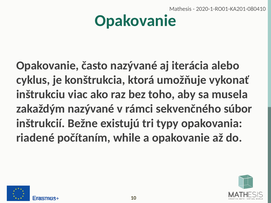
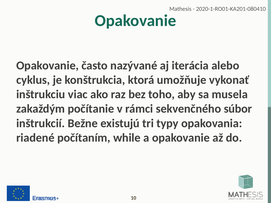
zakaždým nazývané: nazývané -> počítanie
